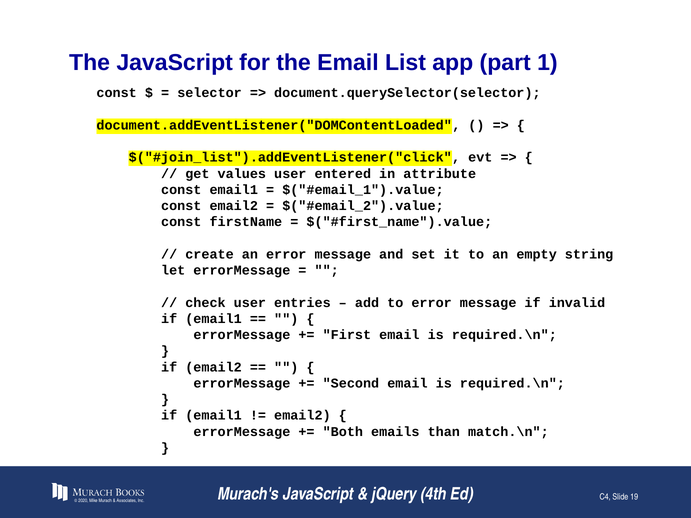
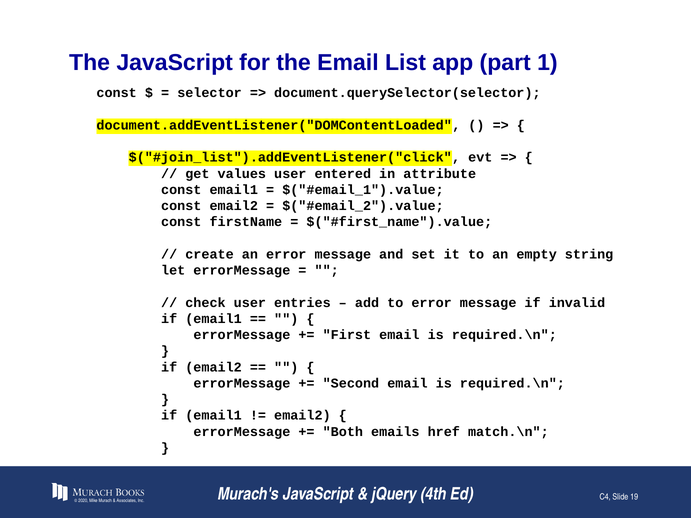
than: than -> href
